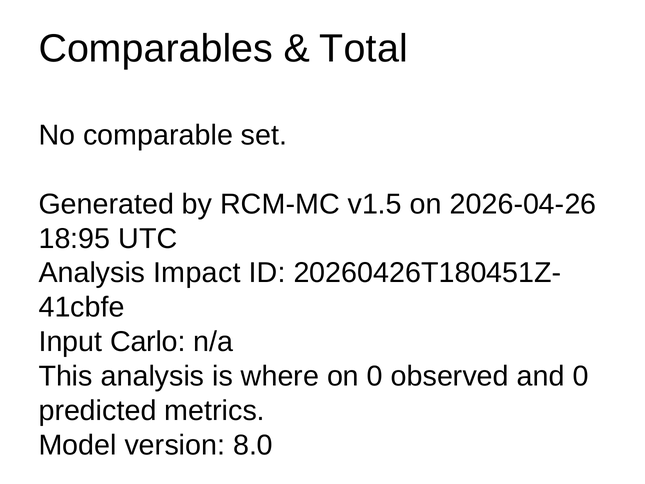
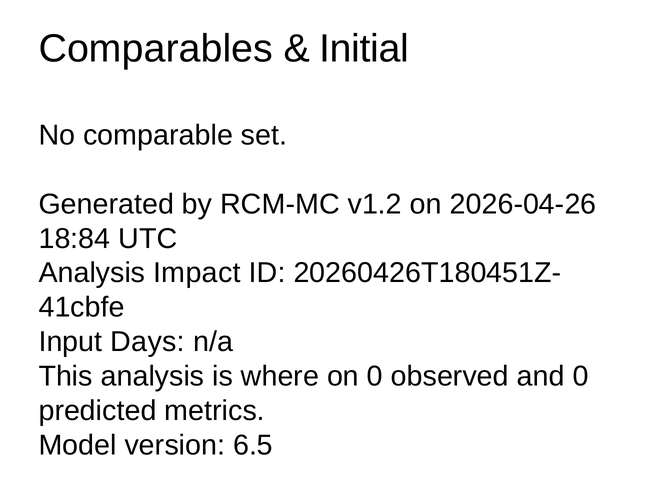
Total: Total -> Initial
v1.5: v1.5 -> v1.2
18:95: 18:95 -> 18:84
Carlo: Carlo -> Days
8.0: 8.0 -> 6.5
